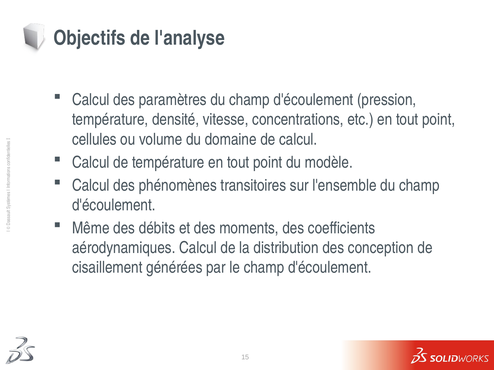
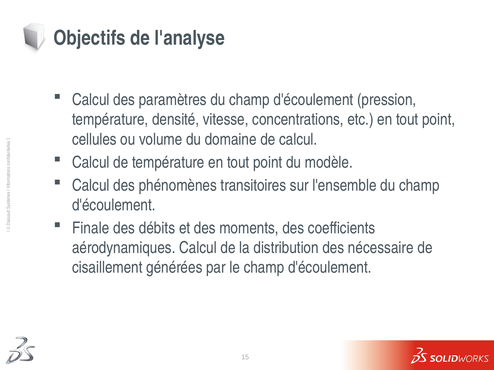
Même: Même -> Finale
conception: conception -> nécessaire
